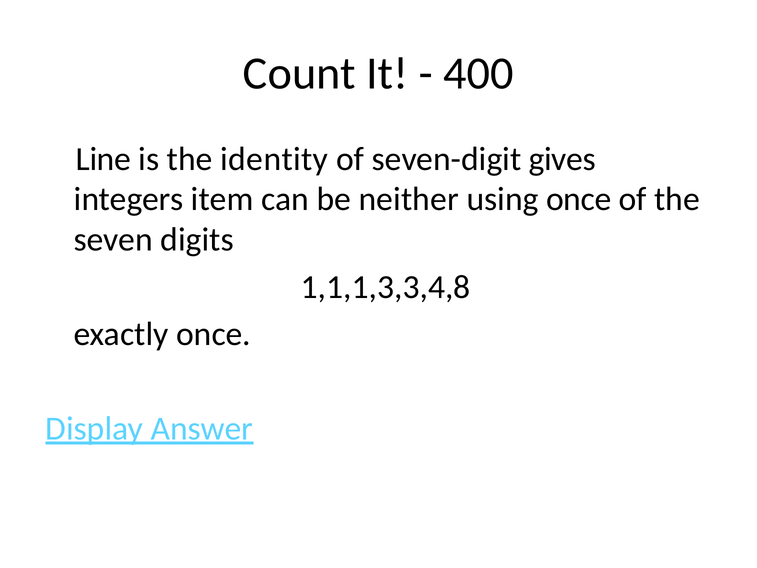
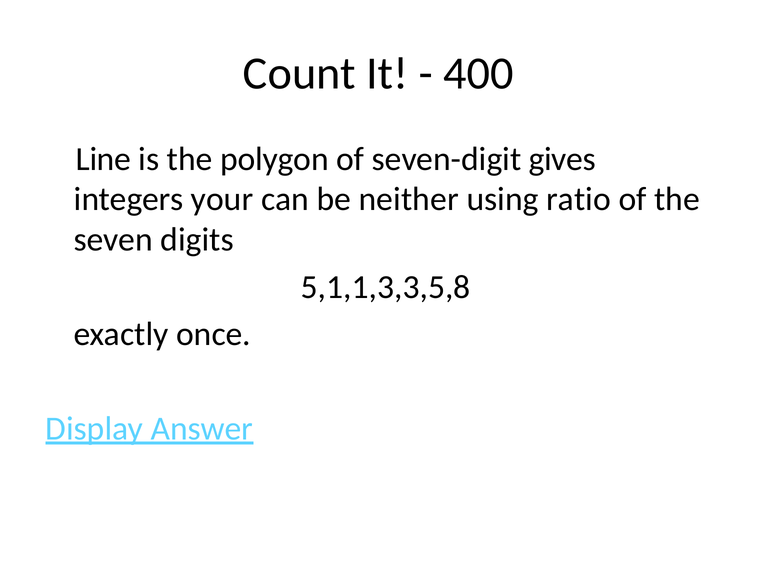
identity: identity -> polygon
item: item -> your
using once: once -> ratio
1,1,1,3,3,4,8: 1,1,1,3,3,4,8 -> 5,1,1,3,3,5,8
